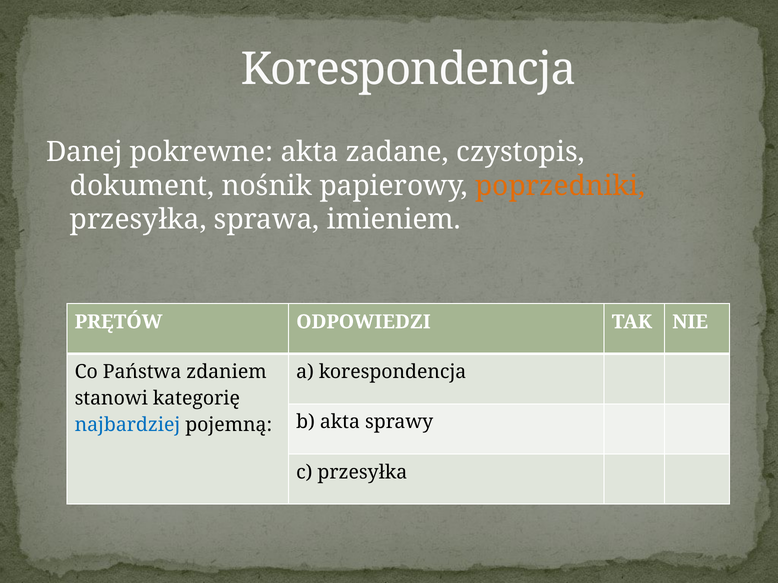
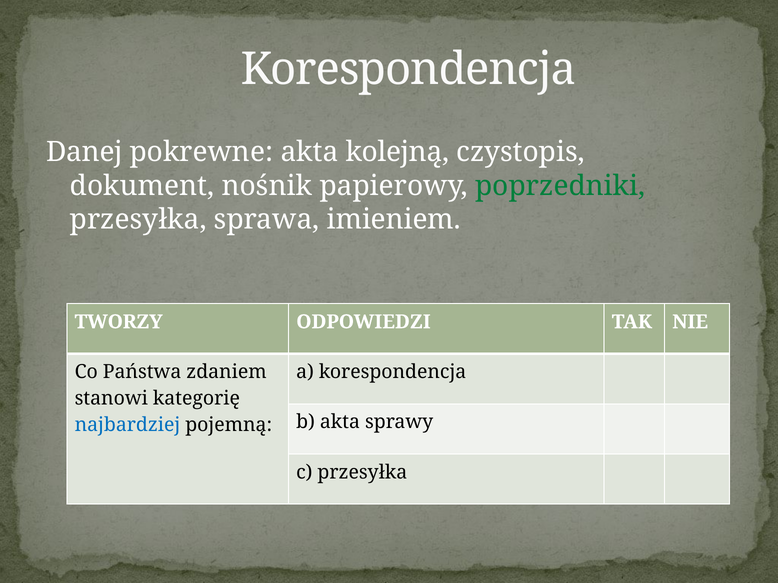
zadane: zadane -> kolejną
poprzedniki colour: orange -> green
PRĘTÓW: PRĘTÓW -> TWORZY
